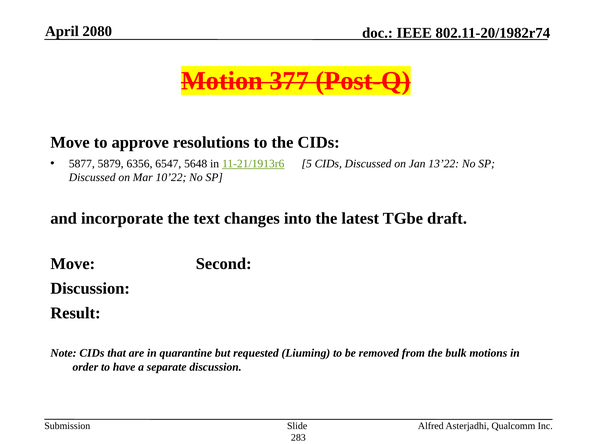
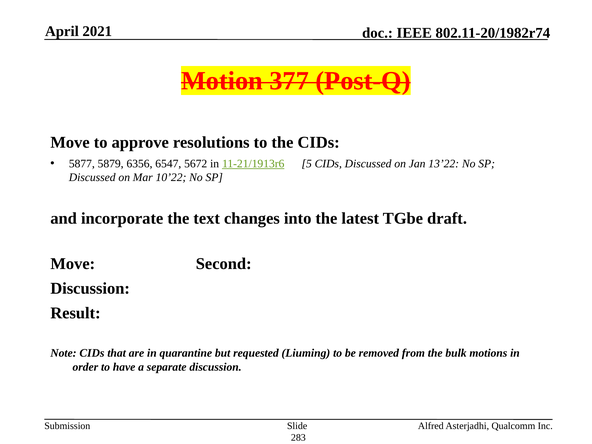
2080: 2080 -> 2021
5648: 5648 -> 5672
